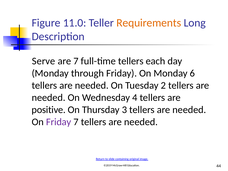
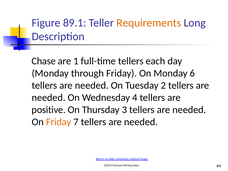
11.0: 11.0 -> 89.1
Serve: Serve -> Chase
are 7: 7 -> 1
Friday at (59, 122) colour: purple -> orange
